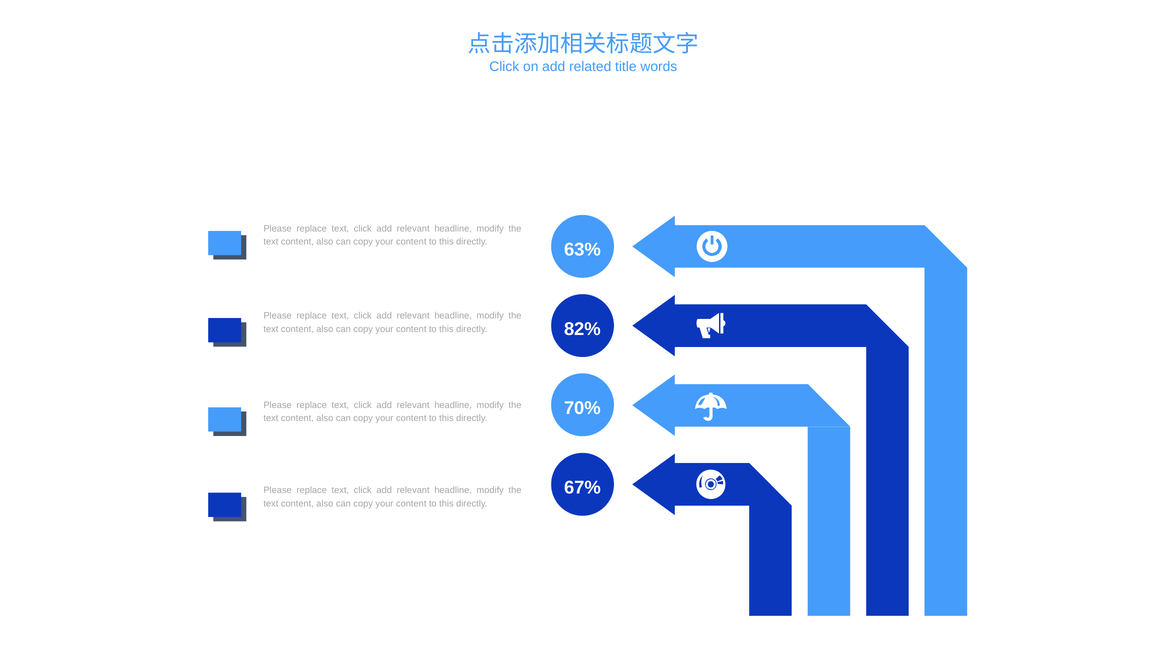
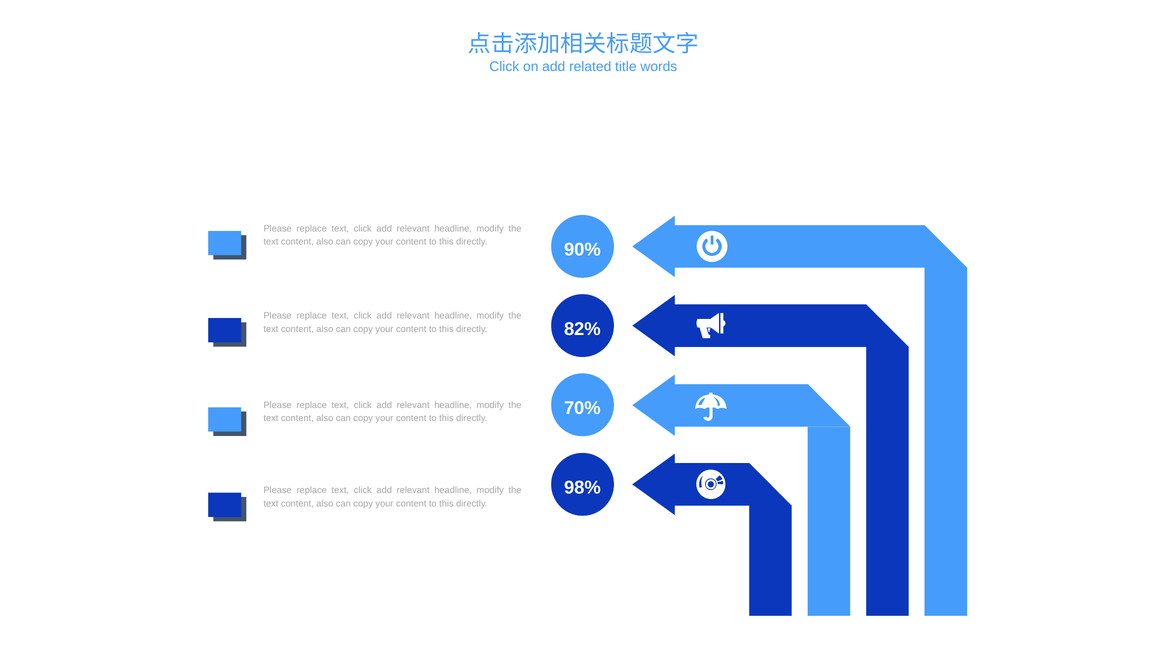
63%: 63% -> 90%
67%: 67% -> 98%
